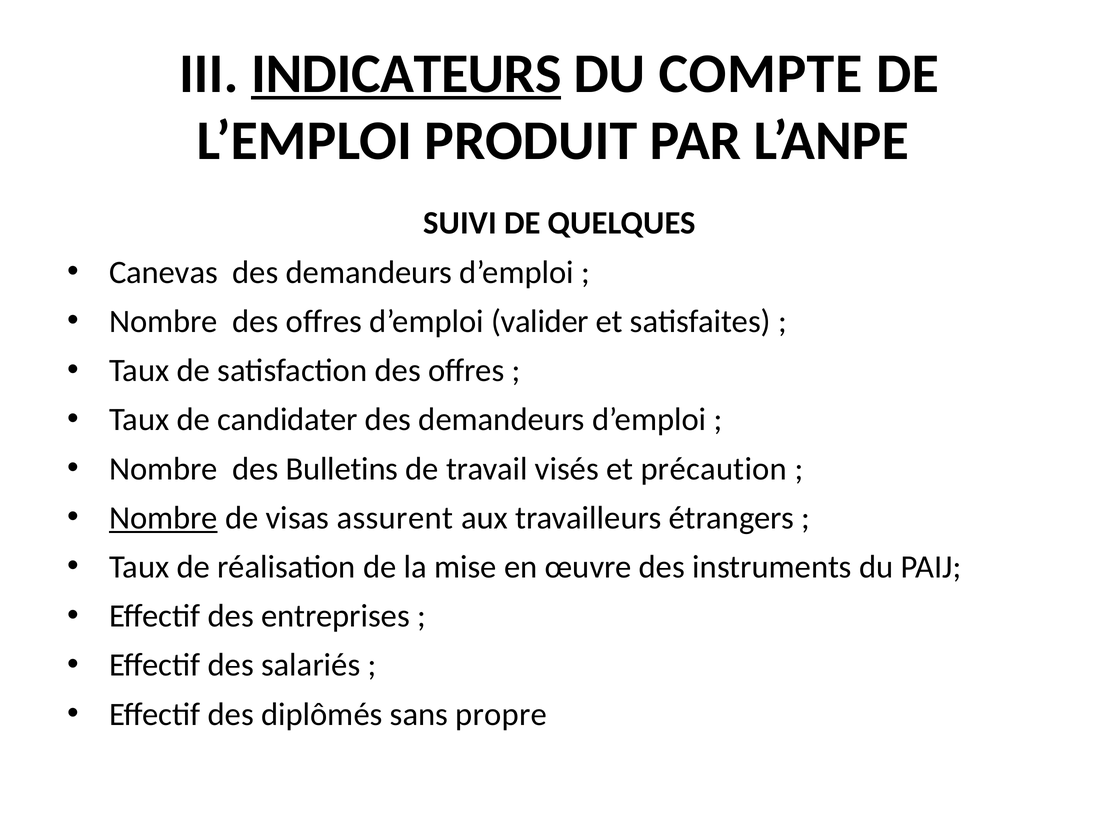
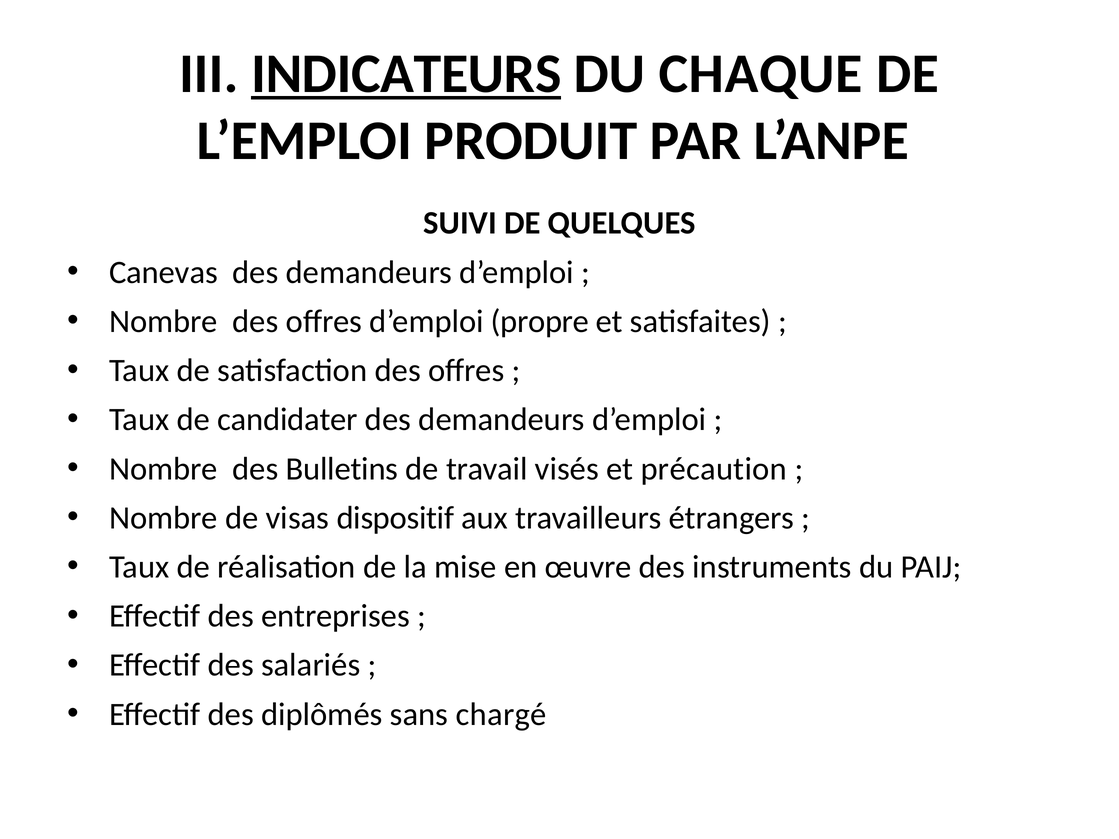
COMPTE: COMPTE -> CHAQUE
valider: valider -> propre
Nombre at (163, 518) underline: present -> none
assurent: assurent -> dispositif
propre: propre -> chargé
